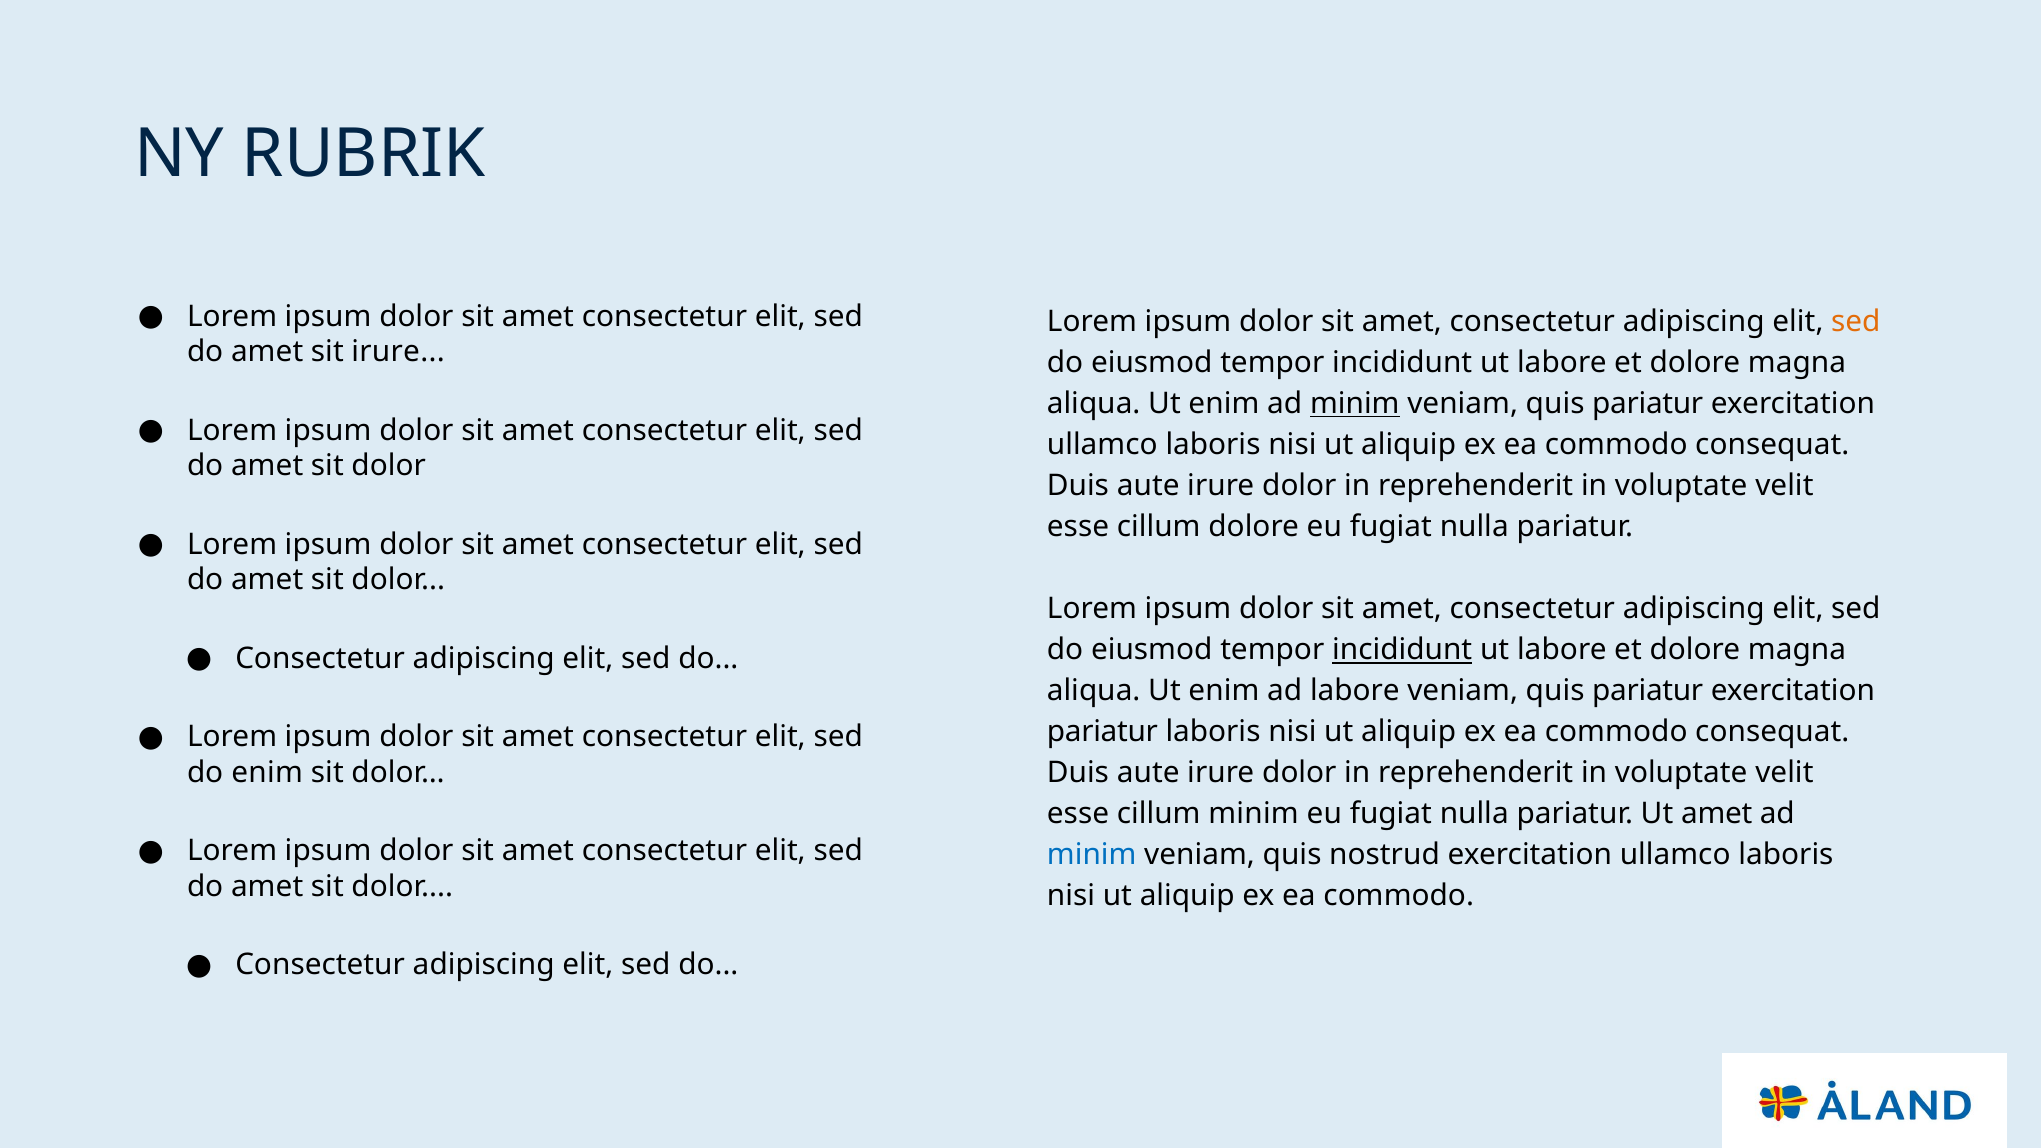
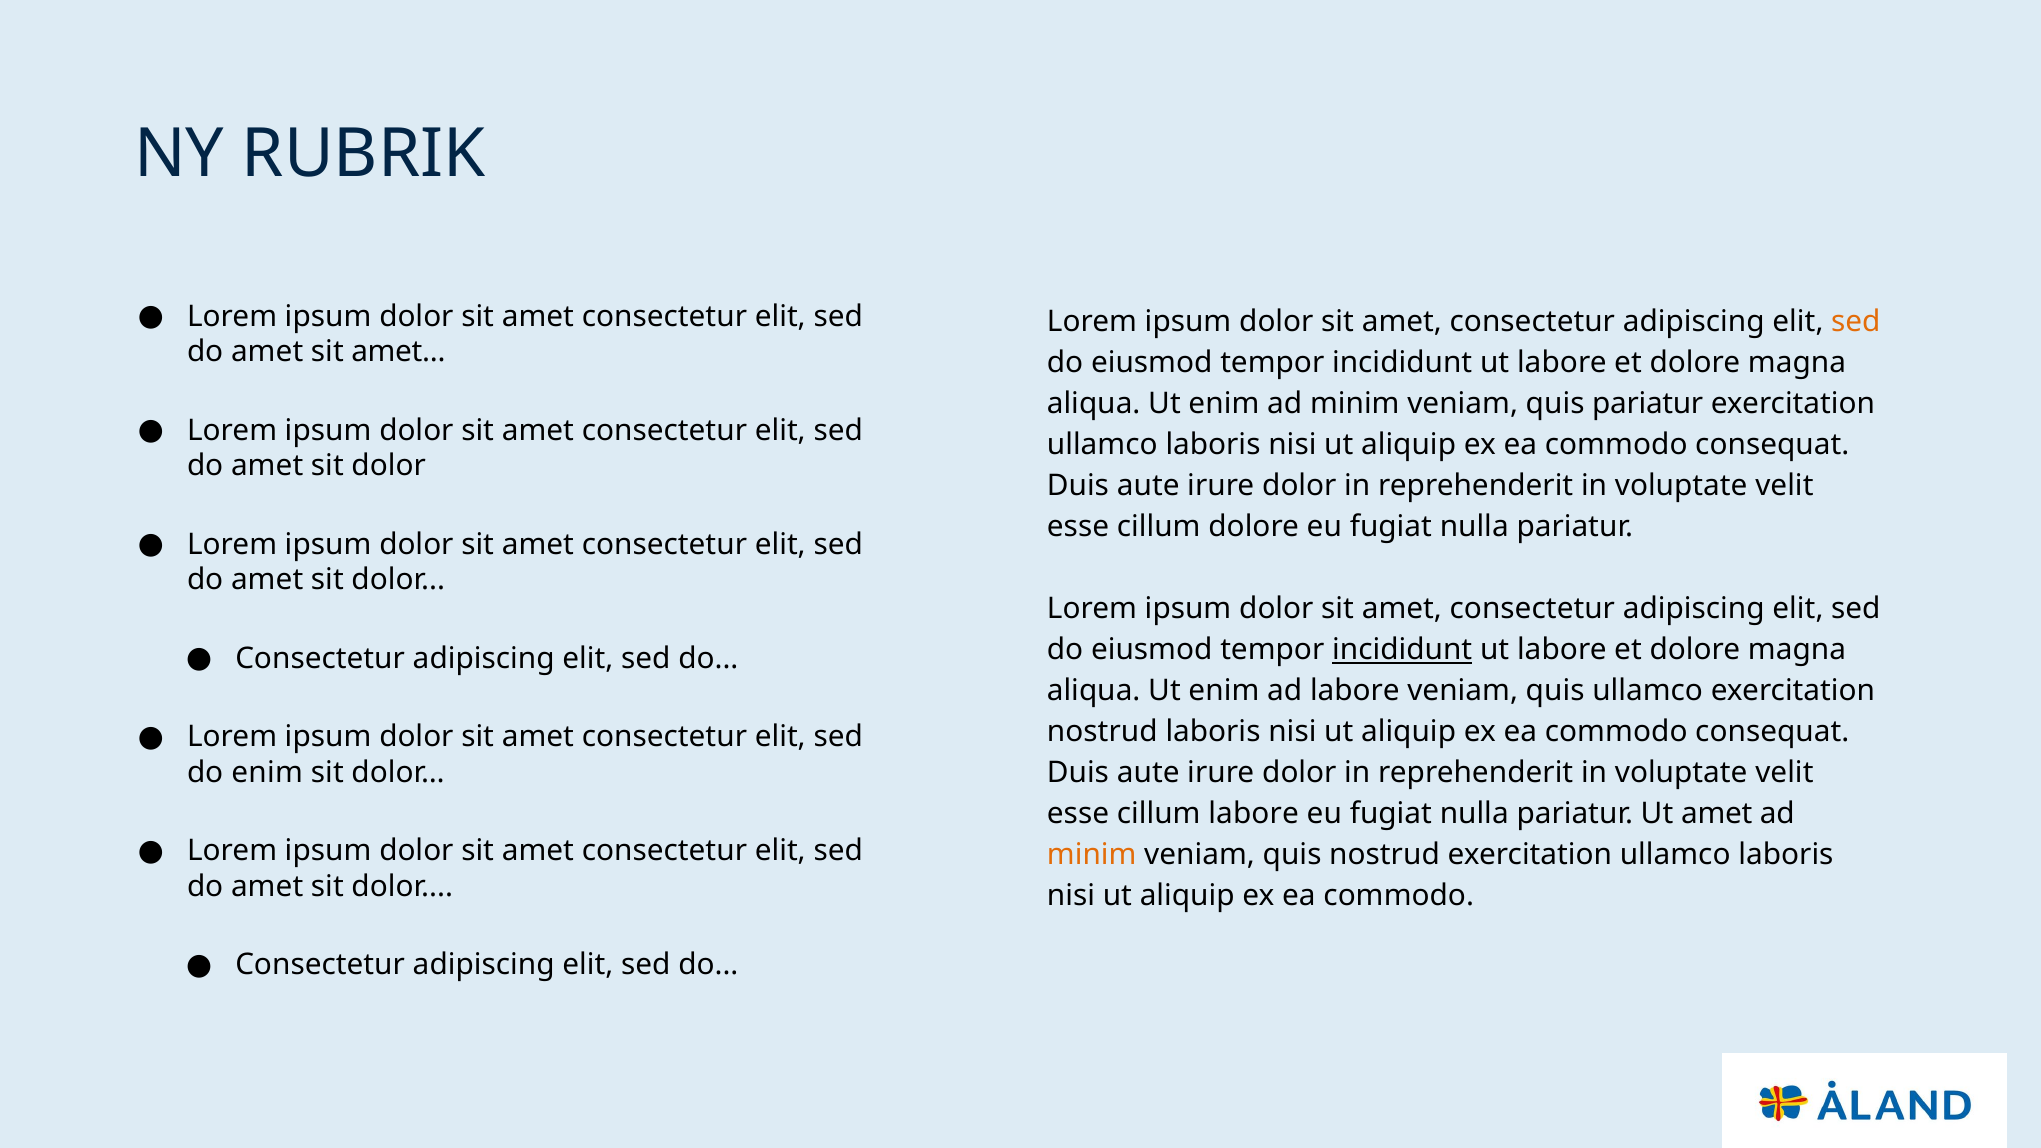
amet sit irure: irure -> amet
minim at (1355, 404) underline: present -> none
pariatur at (1648, 691): pariatur -> ullamco
pariatur at (1102, 732): pariatur -> nostrud
cillum minim: minim -> labore
minim at (1092, 855) colour: blue -> orange
